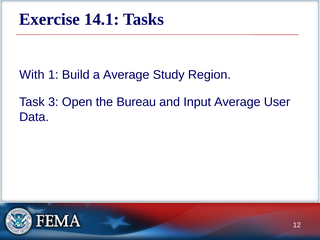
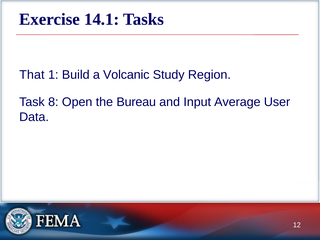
With: With -> That
a Average: Average -> Volcanic
3: 3 -> 8
